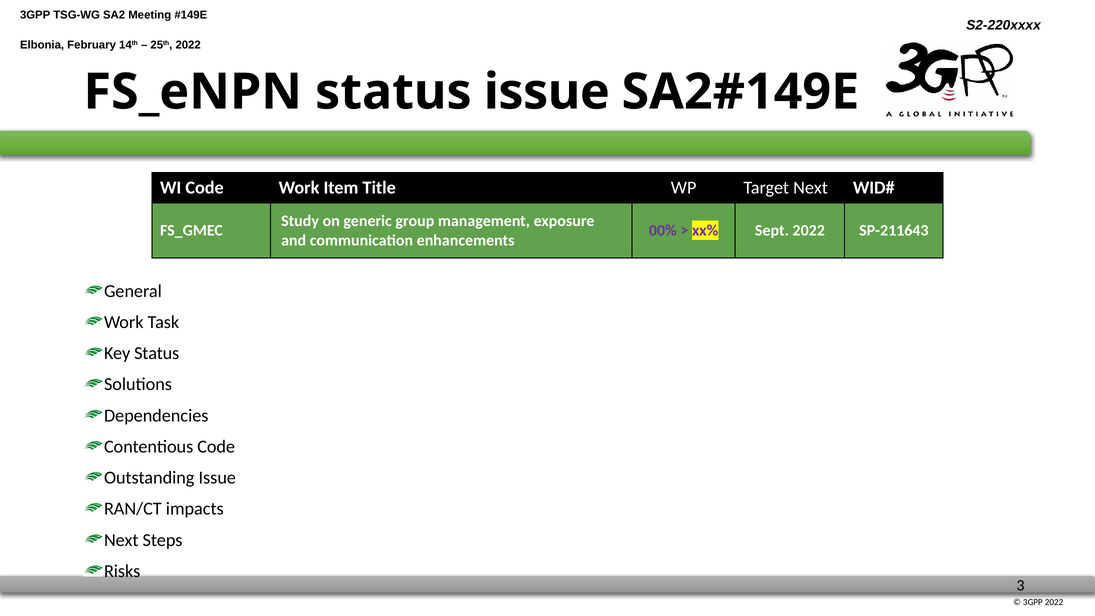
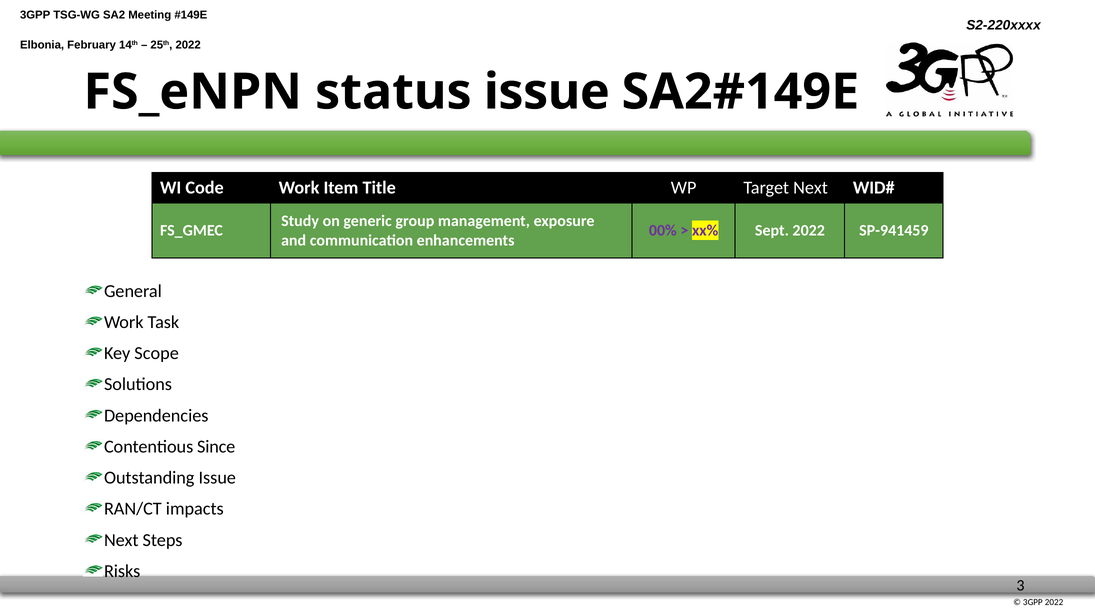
SP-211643: SP-211643 -> SP-941459
Key Status: Status -> Scope
Contentious Code: Code -> Since
